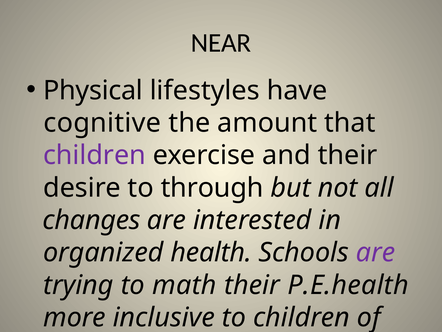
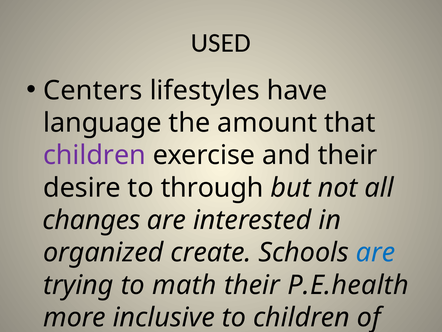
NEAR: NEAR -> USED
Physical: Physical -> Centers
cognitive: cognitive -> language
health: health -> create
are at (376, 252) colour: purple -> blue
